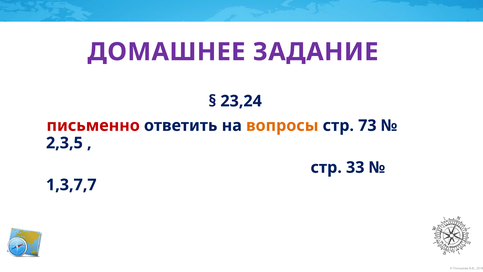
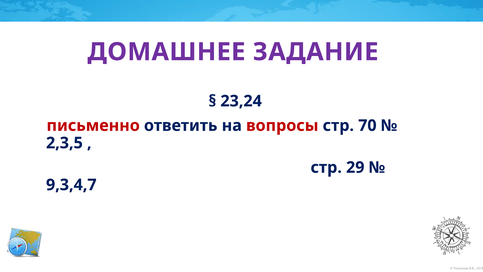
вопросы colour: orange -> red
73: 73 -> 70
33: 33 -> 29
1,3,7,7: 1,3,7,7 -> 9,3,4,7
